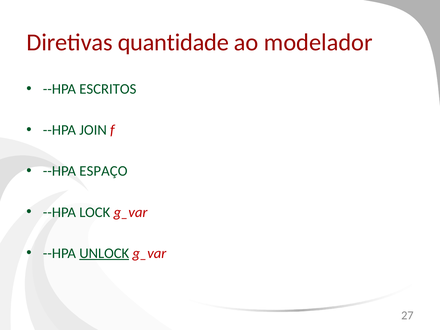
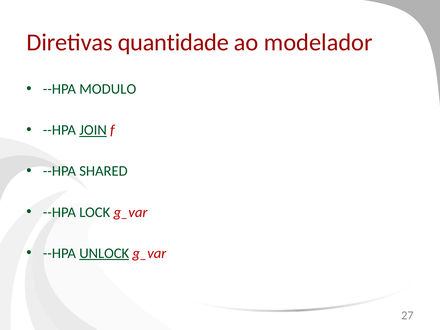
ESCRITOS: ESCRITOS -> MODULO
JOIN underline: none -> present
ESPAÇO: ESPAÇO -> SHARED
